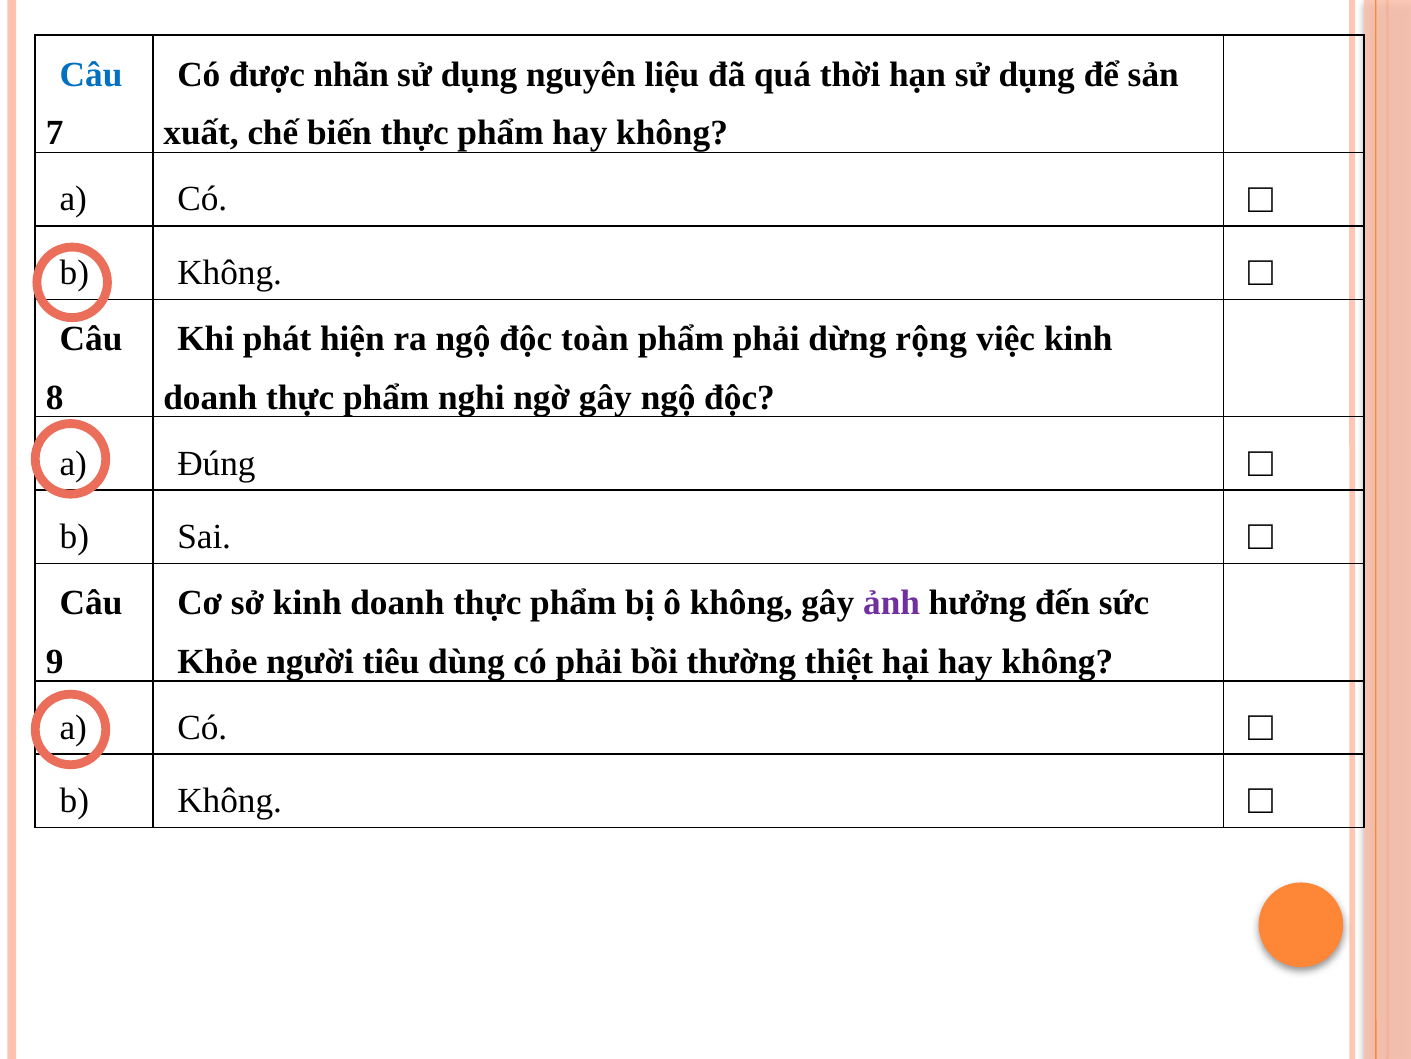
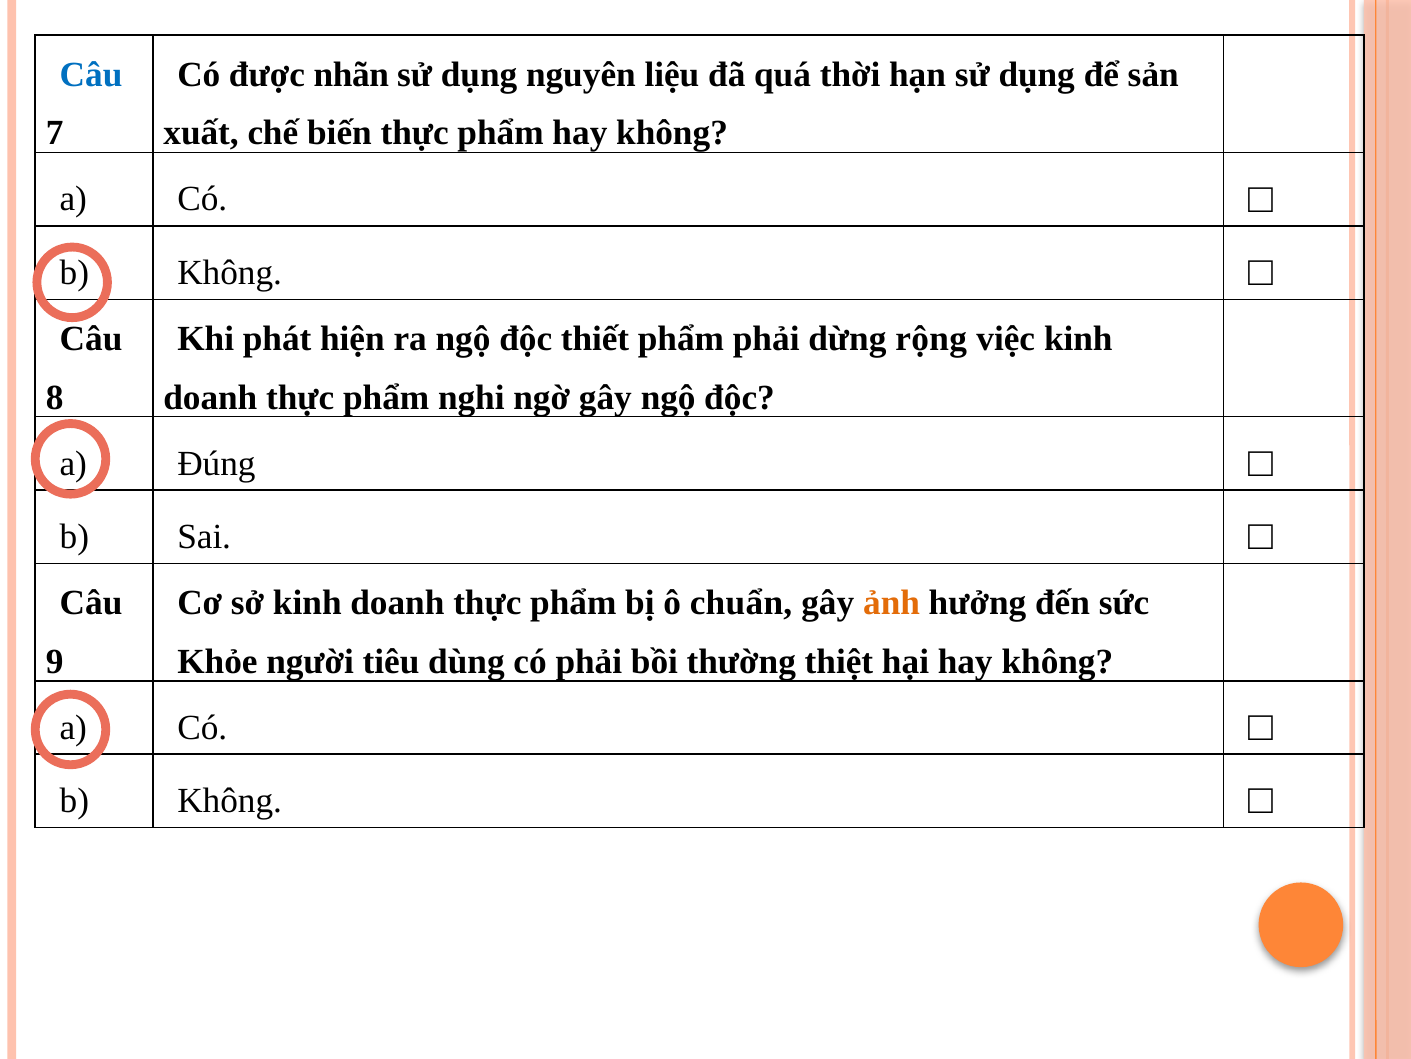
toàn: toàn -> thiết
ô không: không -> chuẩn
ảnh colour: purple -> orange
